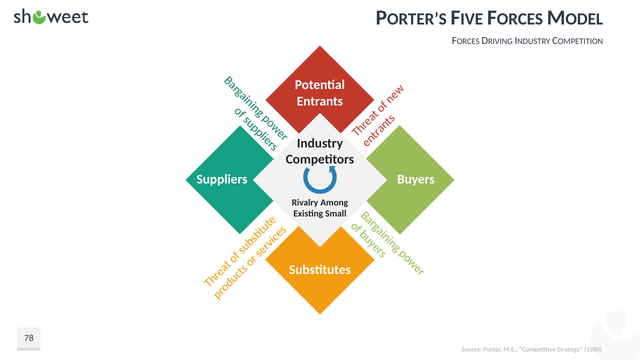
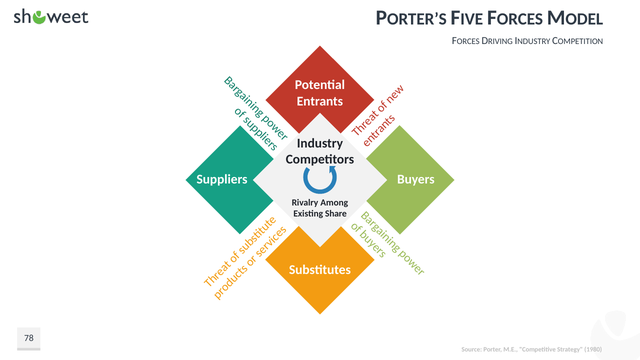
Small: Small -> Share
